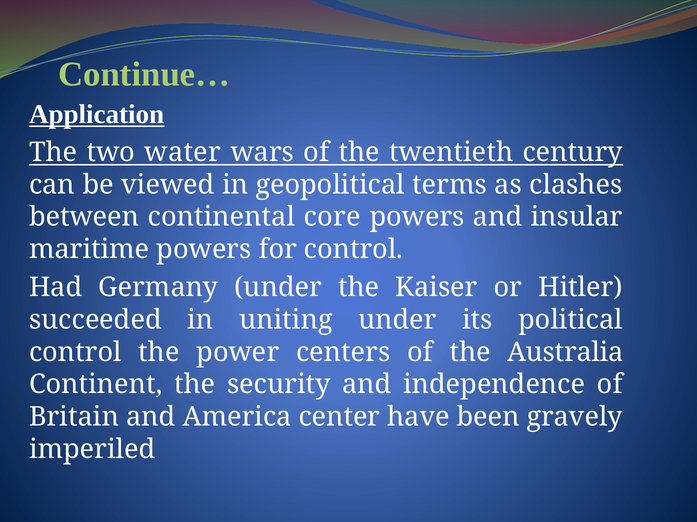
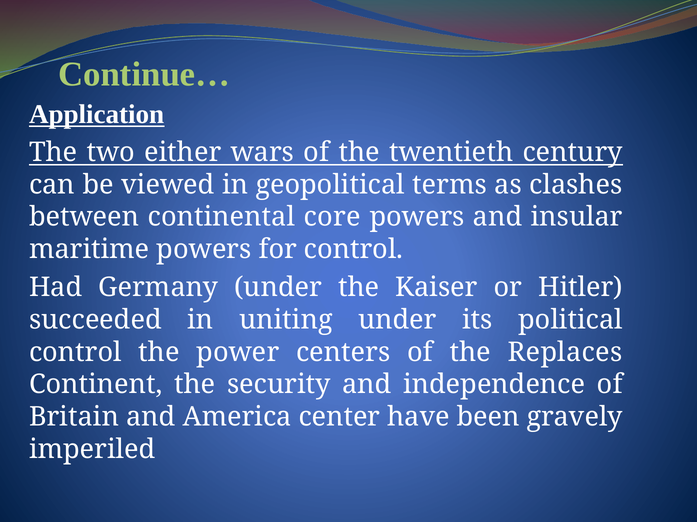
water: water -> either
Australia: Australia -> Replaces
